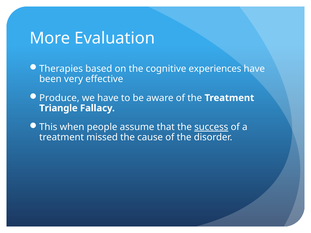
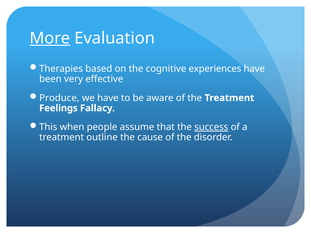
More underline: none -> present
Triangle: Triangle -> Feelings
missed: missed -> outline
